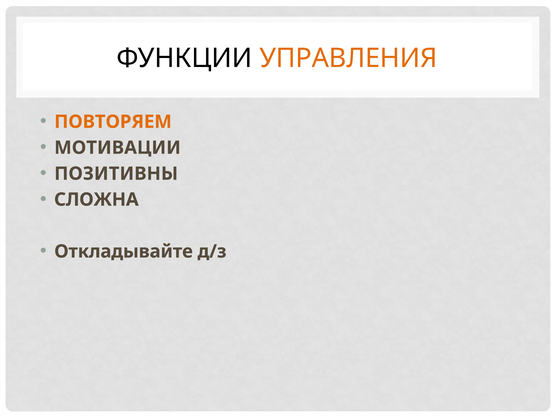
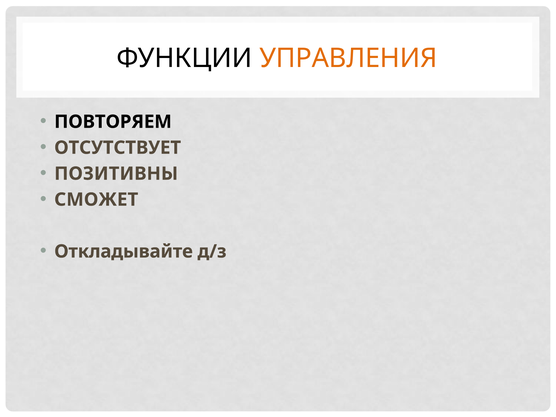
ПОВТОРЯЕМ colour: orange -> black
МОТИВАЦИИ: МОТИВАЦИИ -> ОТСУТСТВУЕТ
СЛОЖНА: СЛОЖНА -> СМОЖЕТ
